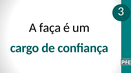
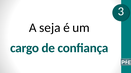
faça: faça -> seja
